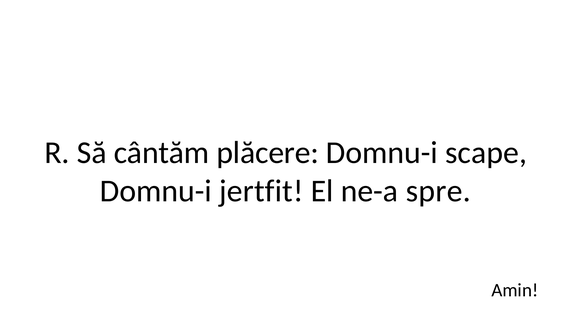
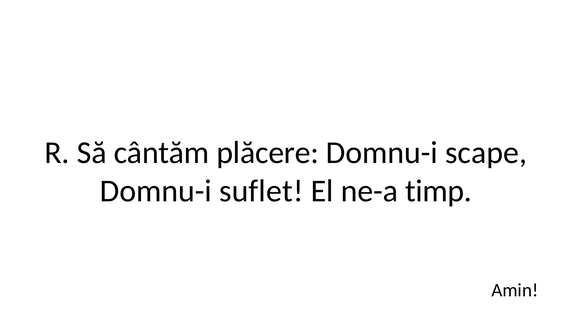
jertfit: jertfit -> suflet
spre: spre -> timp
